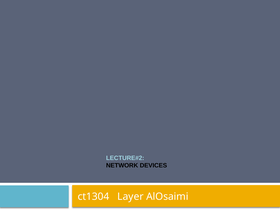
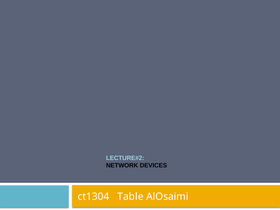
Layer: Layer -> Table
